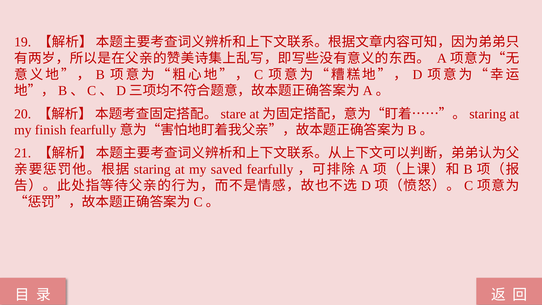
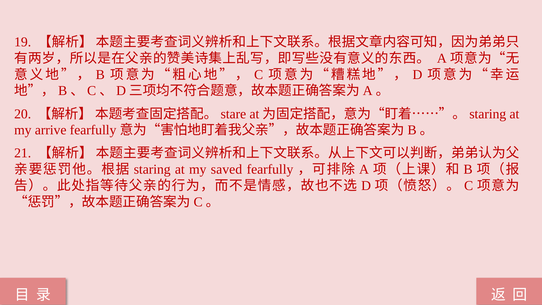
finish: finish -> arrive
